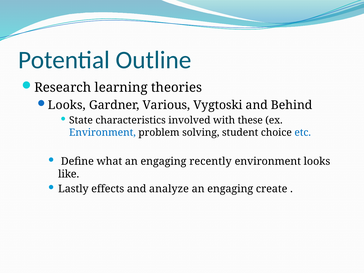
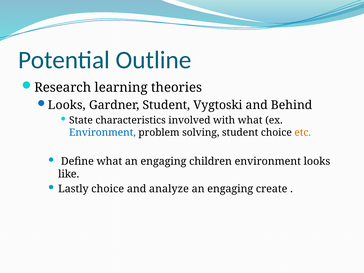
Gardner Various: Various -> Student
with these: these -> what
etc colour: blue -> orange
recently: recently -> children
Lastly effects: effects -> choice
